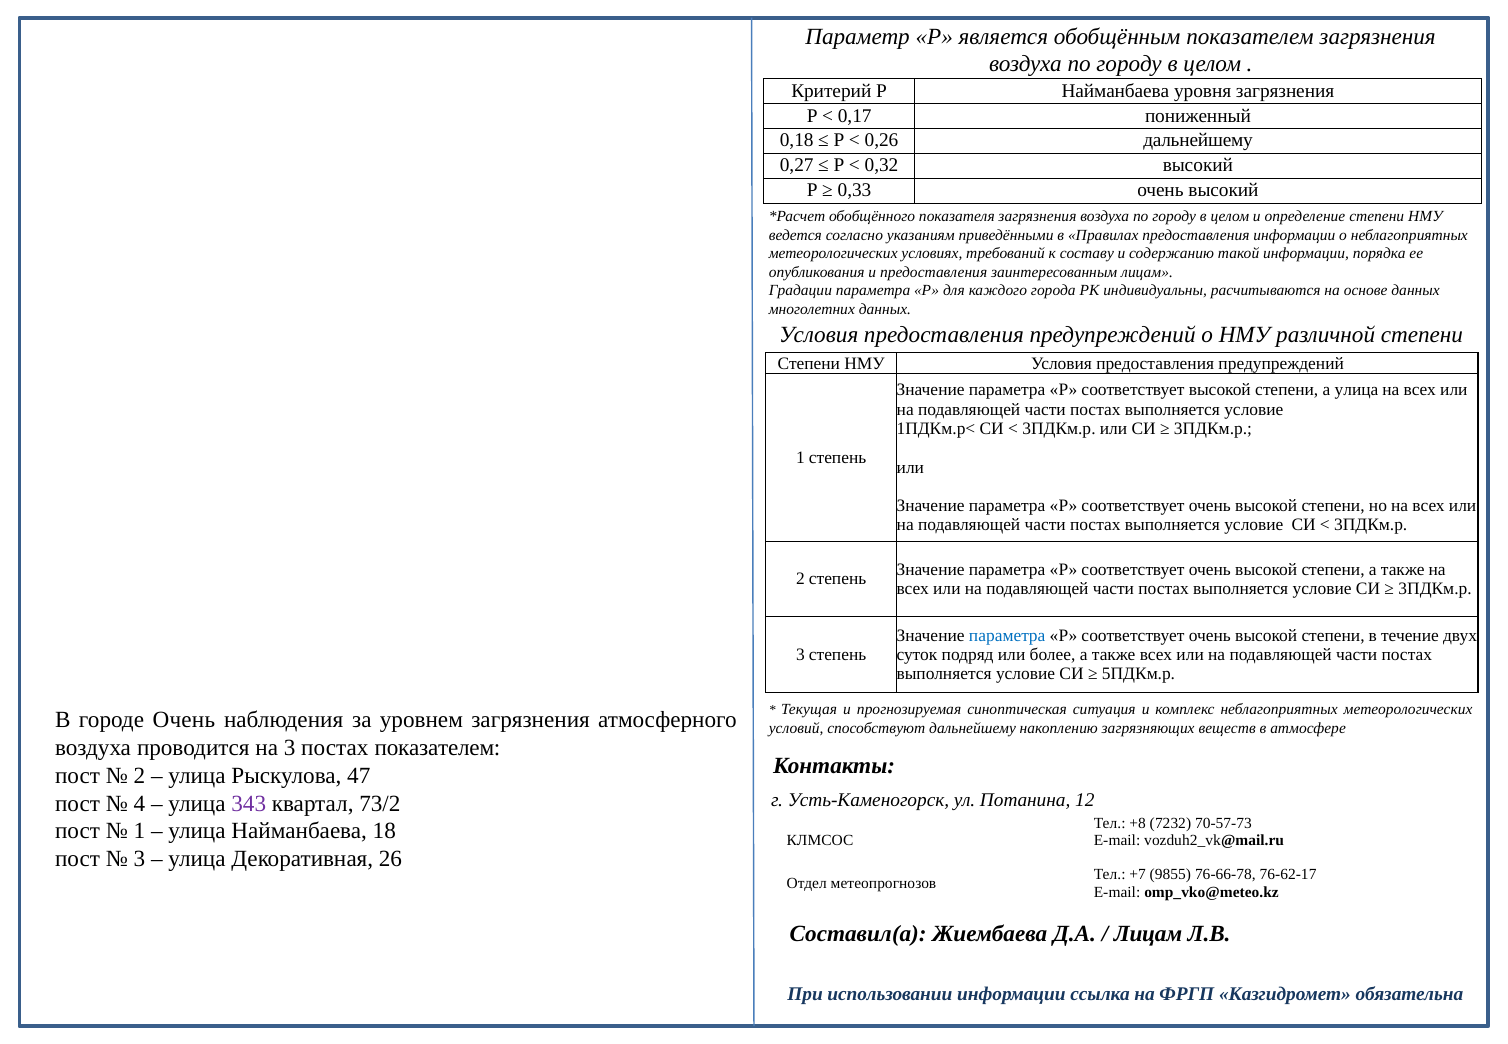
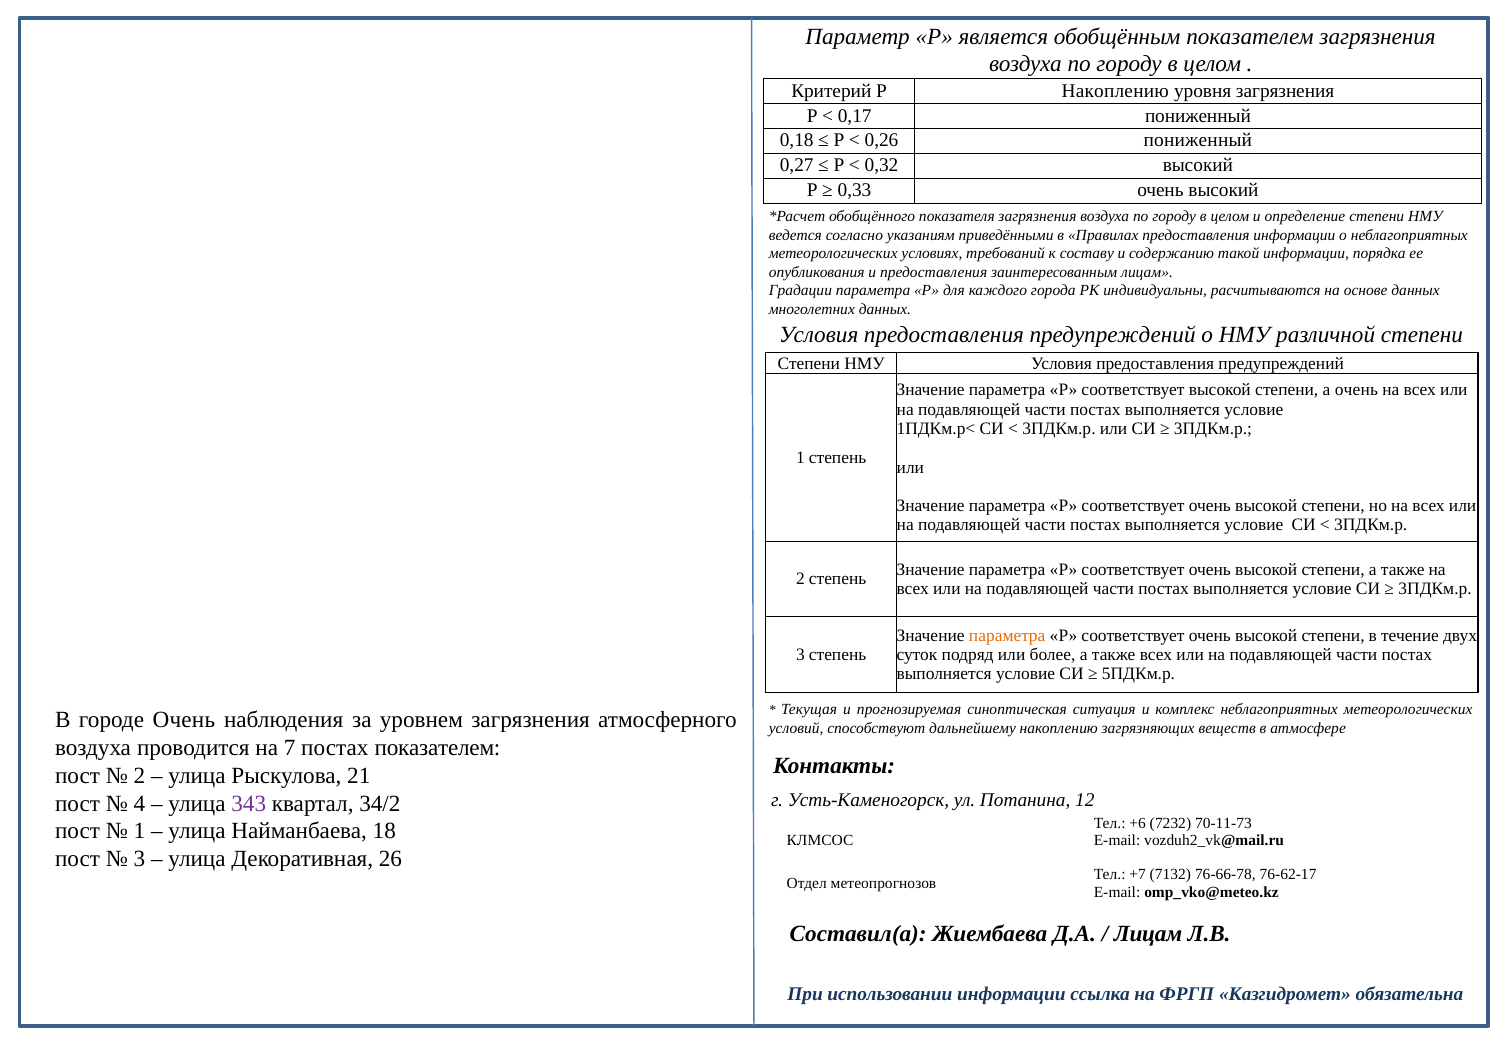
Р Найманбаева: Найманбаева -> Накоплению
0,26 дальнейшему: дальнейшему -> пониженный
а улица: улица -> очень
параметра at (1007, 635) colour: blue -> orange
на 3: 3 -> 7
47: 47 -> 21
73/2: 73/2 -> 34/2
+8: +8 -> +6
70-57-73: 70-57-73 -> 70-11-73
9855: 9855 -> 7132
